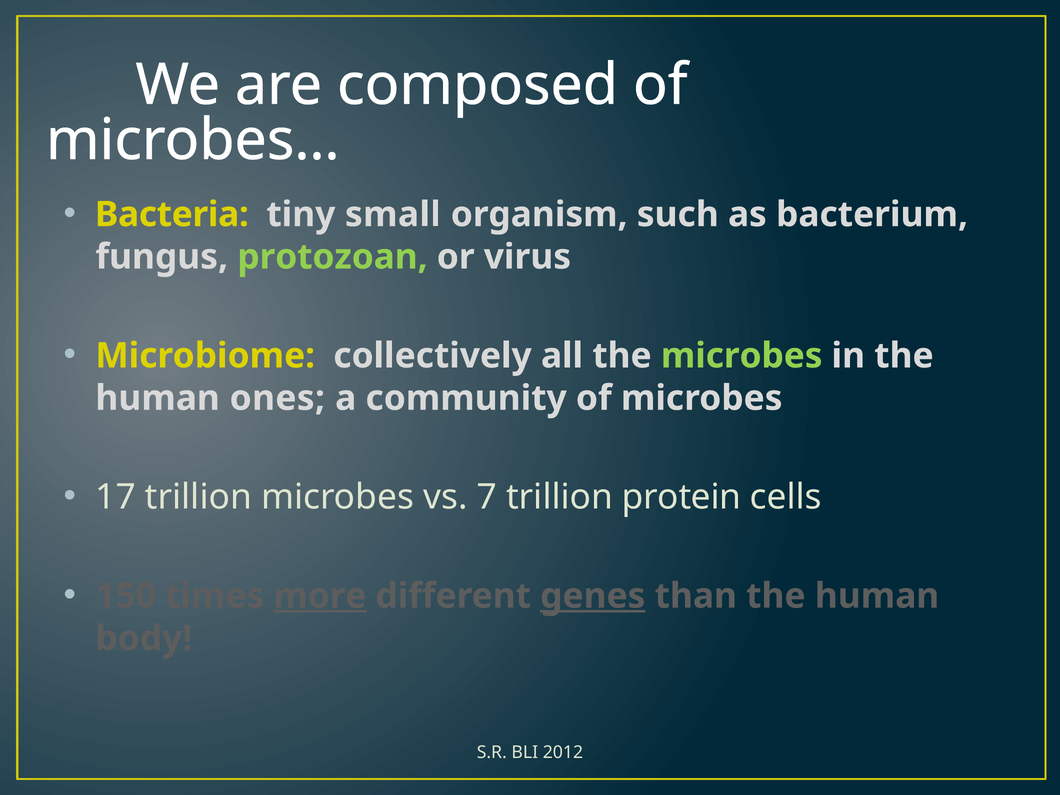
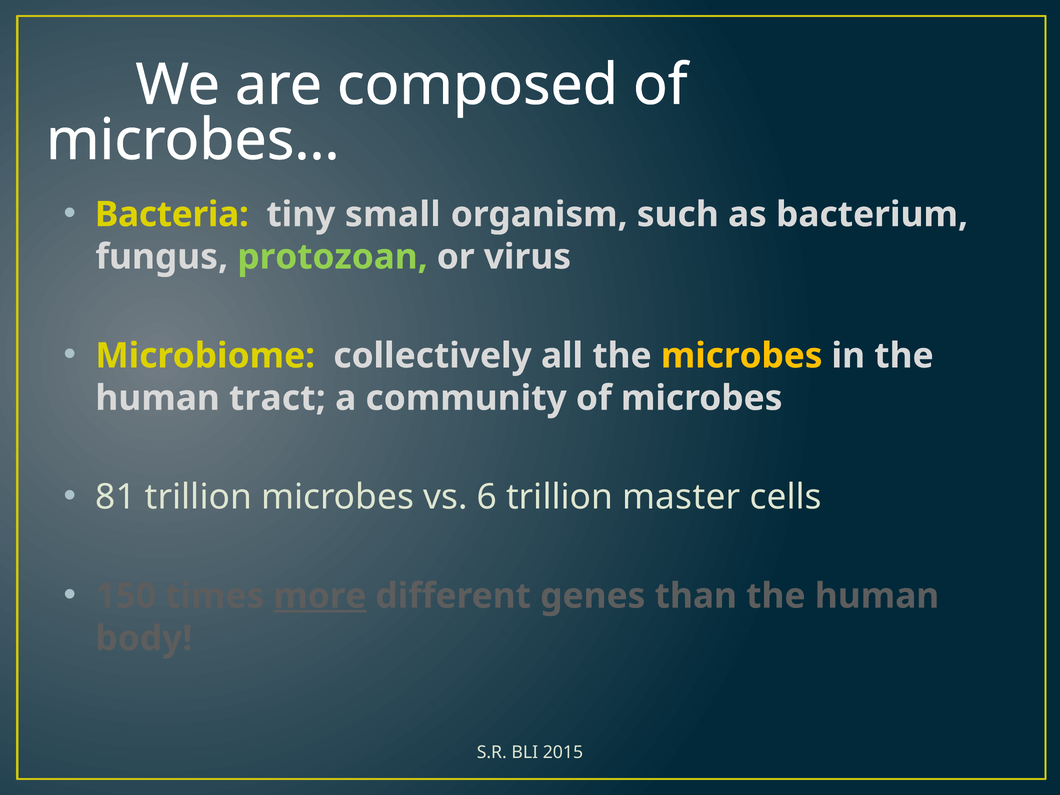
microbes at (742, 356) colour: light green -> yellow
ones: ones -> tract
17: 17 -> 81
7: 7 -> 6
protein: protein -> master
genes underline: present -> none
2012: 2012 -> 2015
